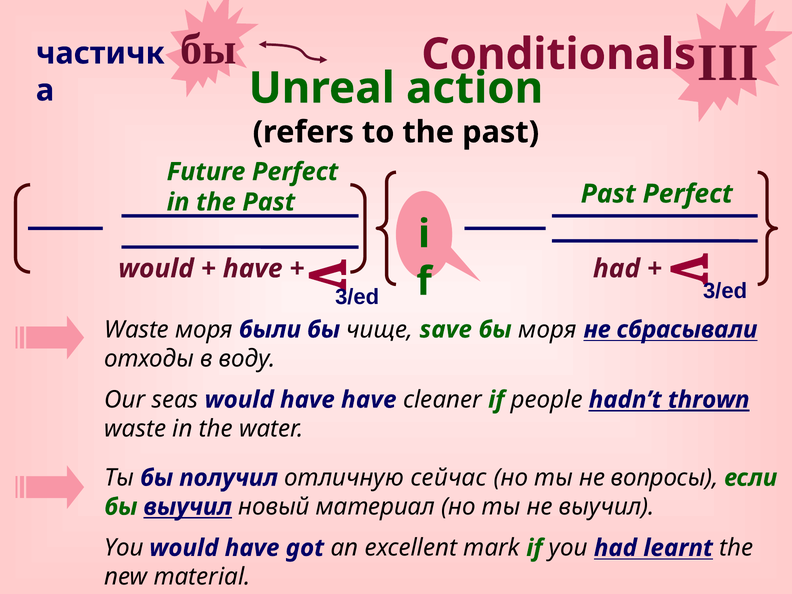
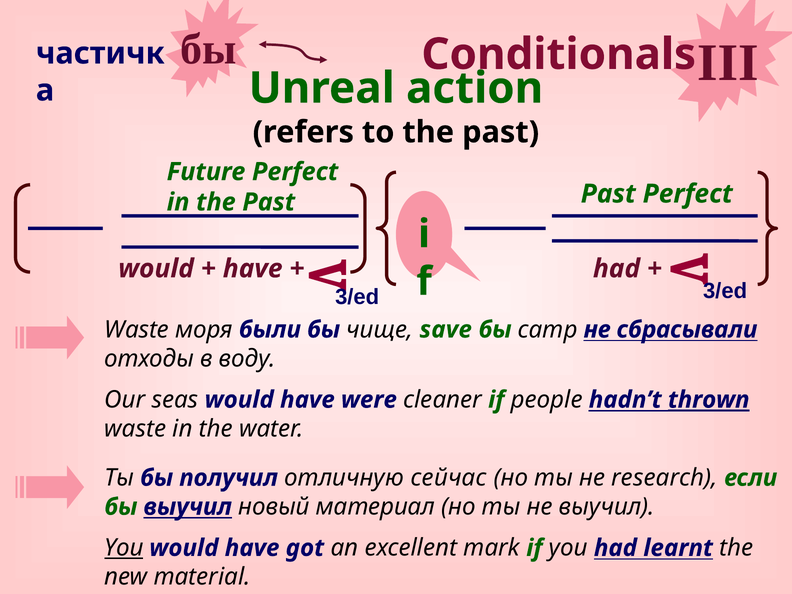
бы моря: моря -> camp
have have: have -> were
вопросы: вопросы -> research
You at (124, 548) underline: none -> present
